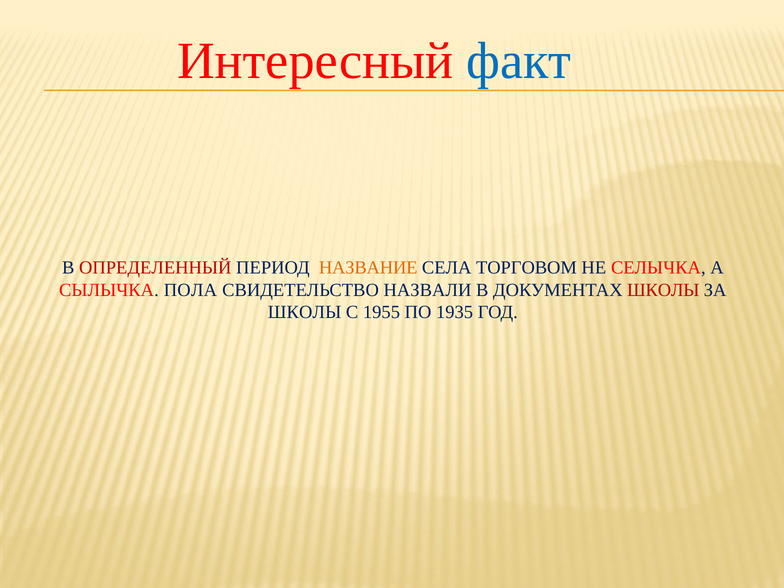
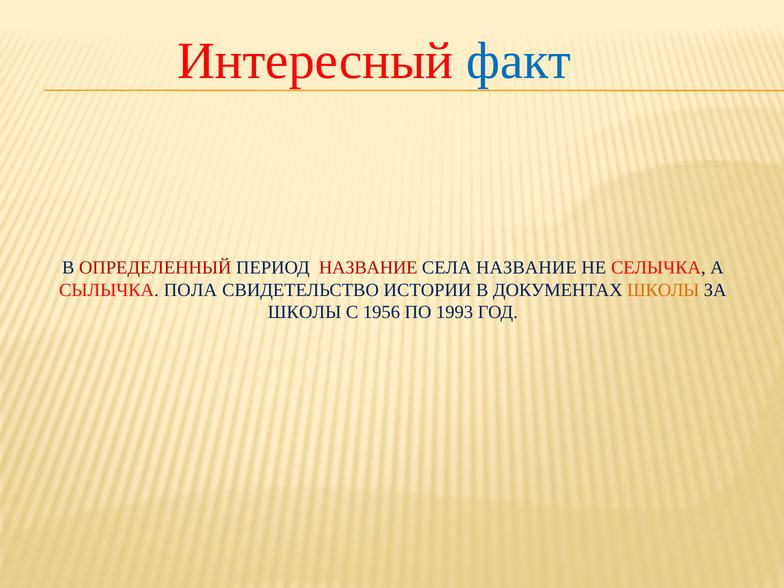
НАЗВАНИЕ at (368, 268) colour: orange -> red
СЕЛА ТОРГОВОМ: ТОРГОВОМ -> НАЗВАНИЕ
НАЗВАЛИ: НАЗВАЛИ -> ИСТОРИИ
ШКОЛЫ at (663, 290) colour: red -> orange
1955: 1955 -> 1956
1935: 1935 -> 1993
